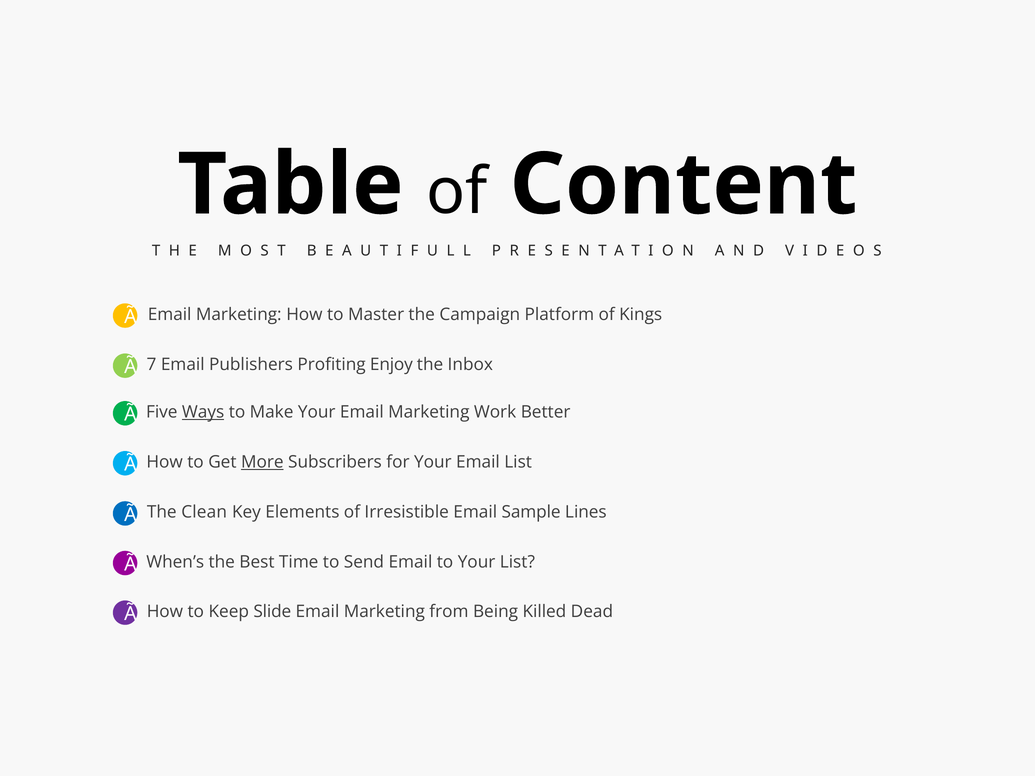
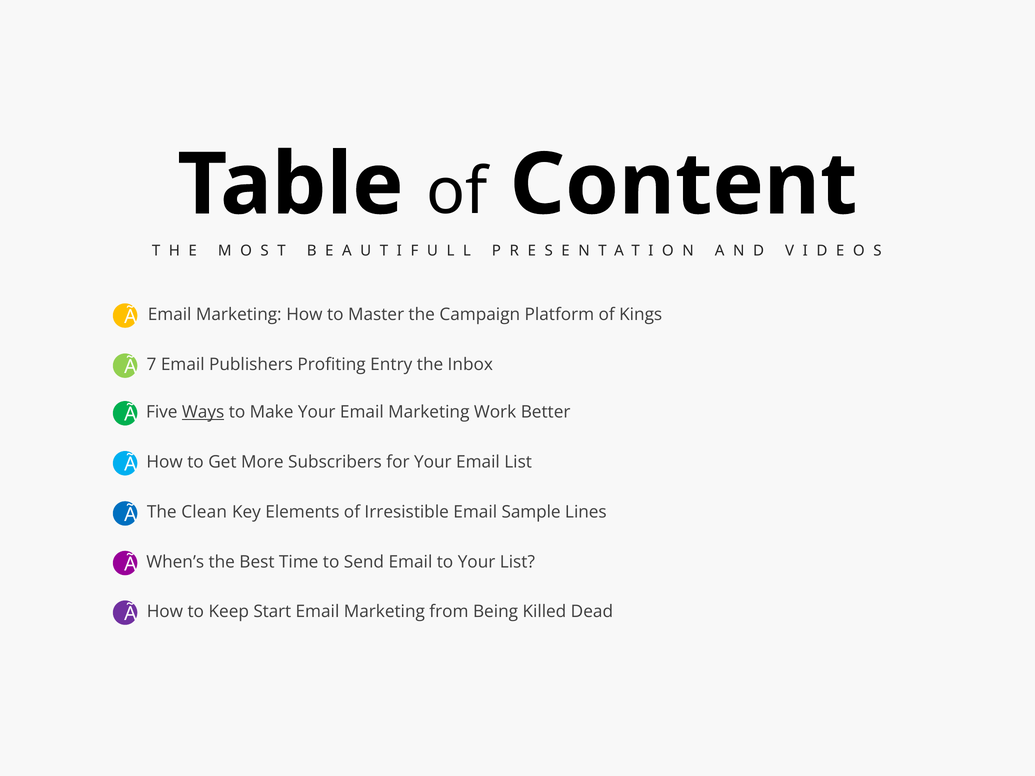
Enjoy: Enjoy -> Entry
More underline: present -> none
Slide: Slide -> Start
